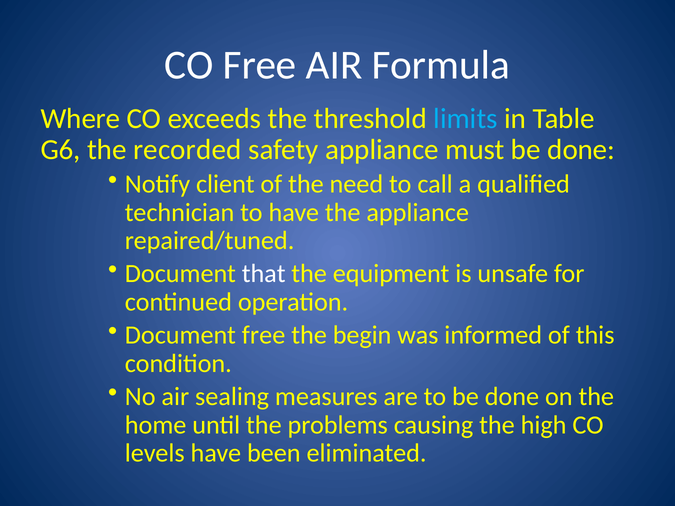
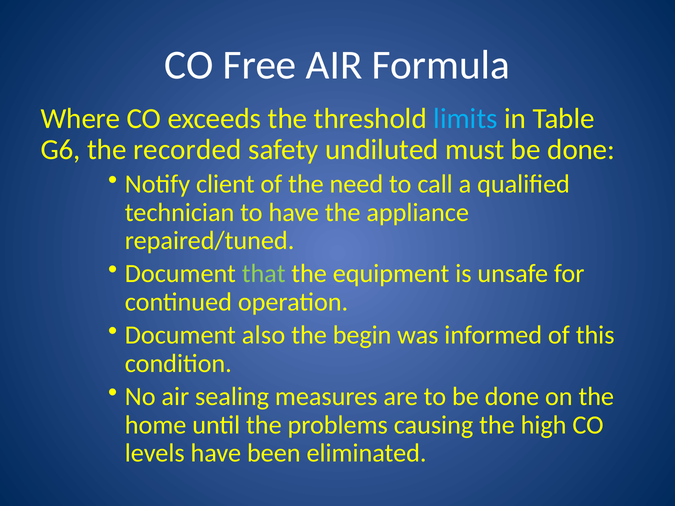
safety appliance: appliance -> undiluted
that colour: white -> light green
Document free: free -> also
